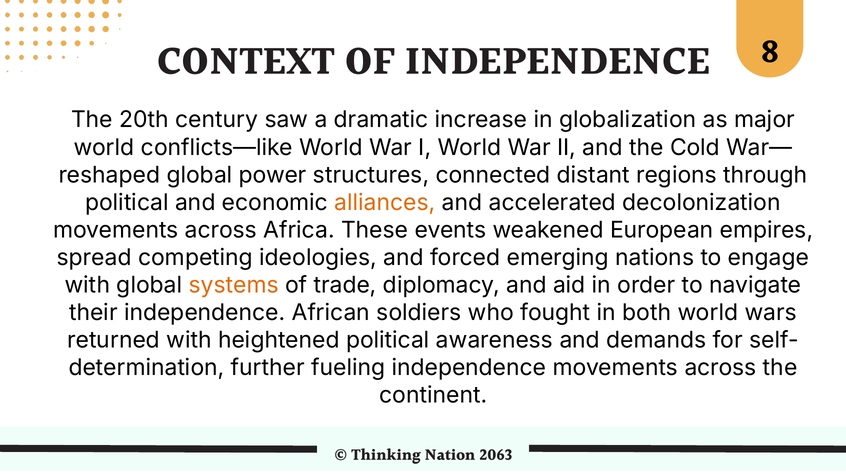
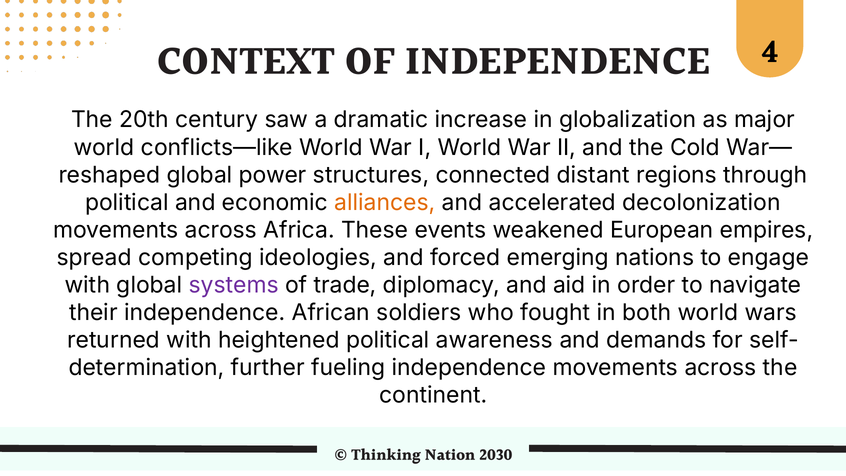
8: 8 -> 4
systems colour: orange -> purple
2063: 2063 -> 2030
